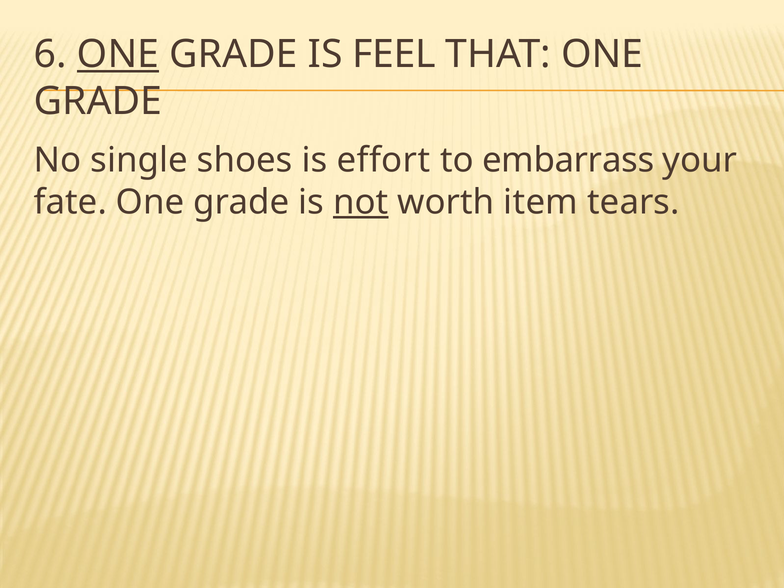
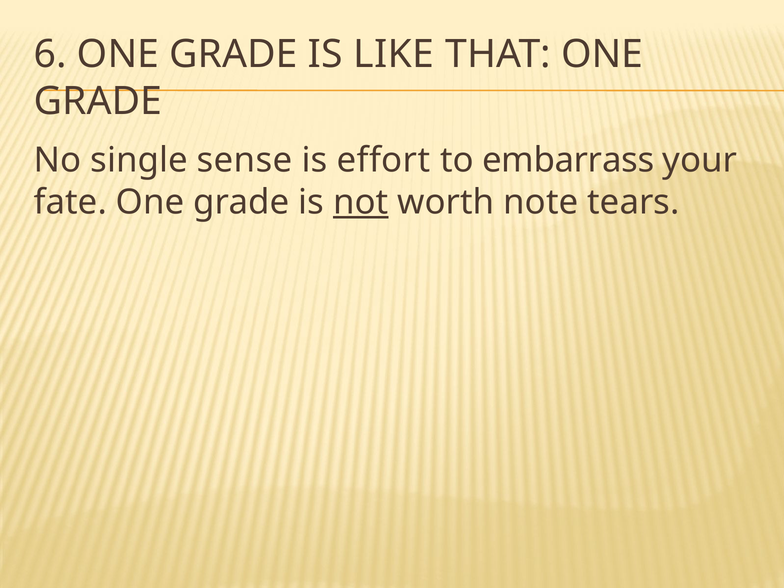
ONE at (118, 54) underline: present -> none
FEEL: FEEL -> LIKE
shoes: shoes -> sense
item: item -> note
